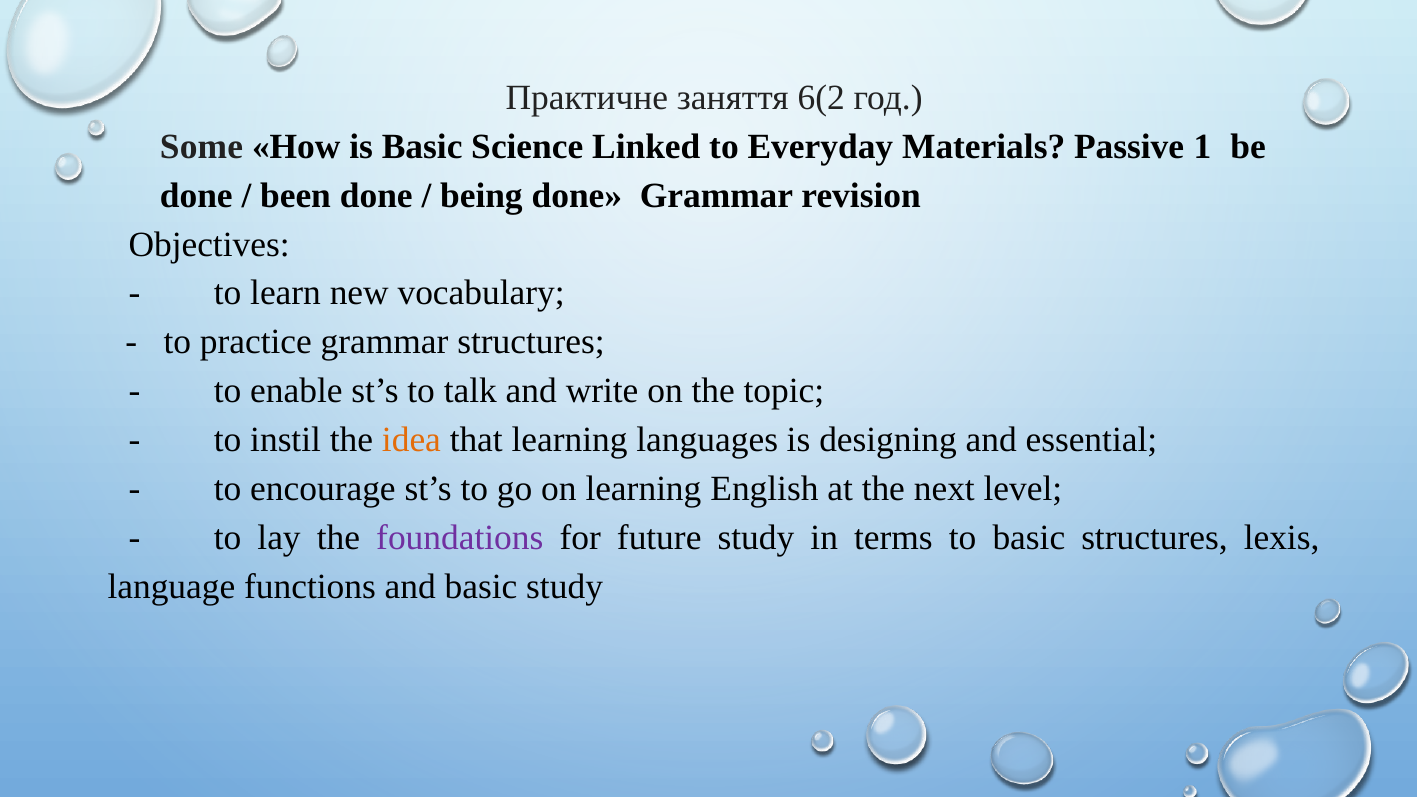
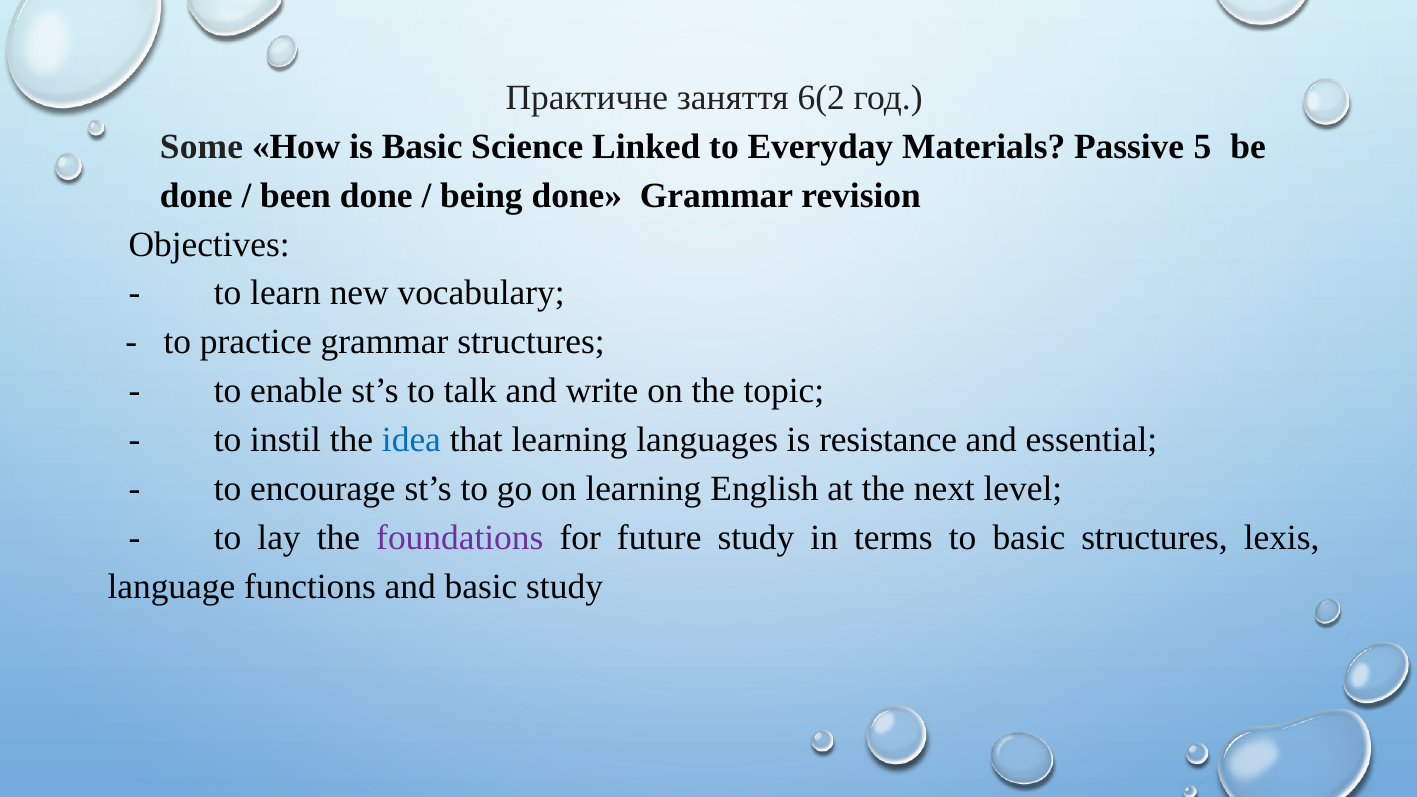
1: 1 -> 5
idea colour: orange -> blue
designing: designing -> resistance
